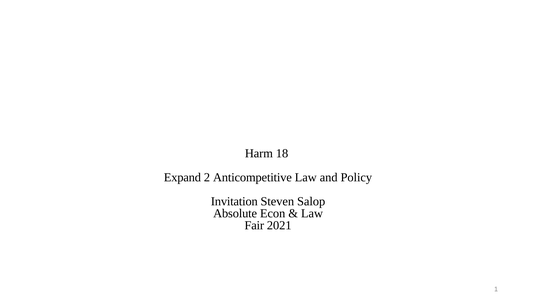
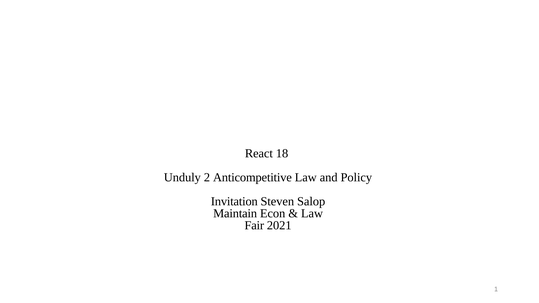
Harm: Harm -> React
Expand: Expand -> Unduly
Absolute: Absolute -> Maintain
